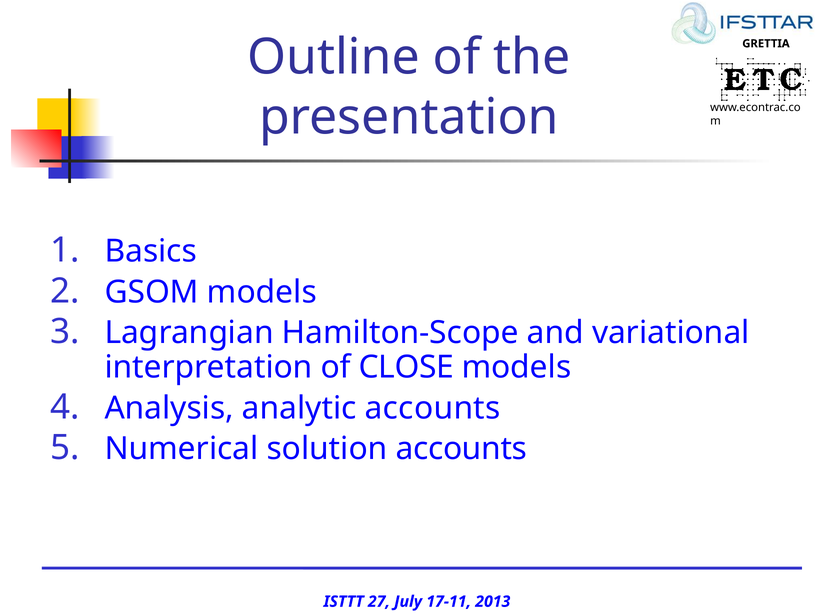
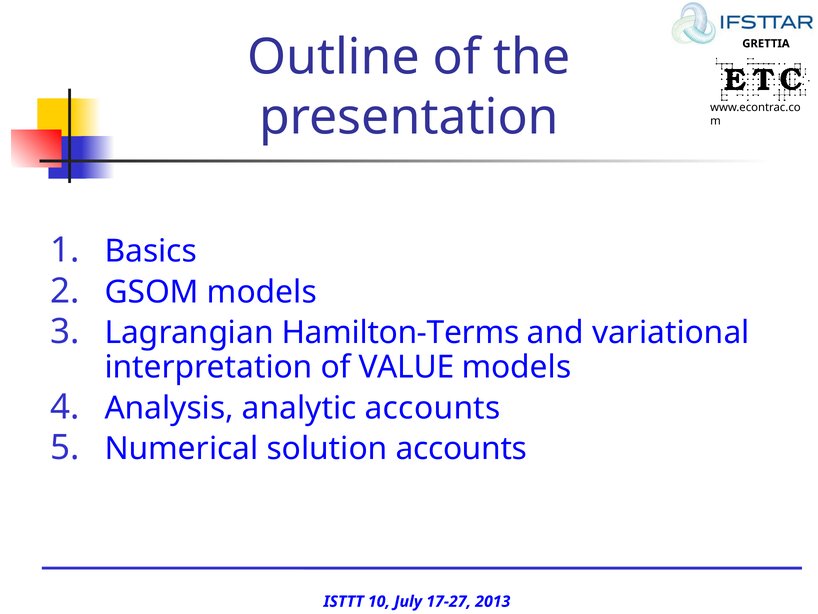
Hamilton-Scope: Hamilton-Scope -> Hamilton-Terms
CLOSE: CLOSE -> VALUE
27: 27 -> 10
17-11: 17-11 -> 17-27
